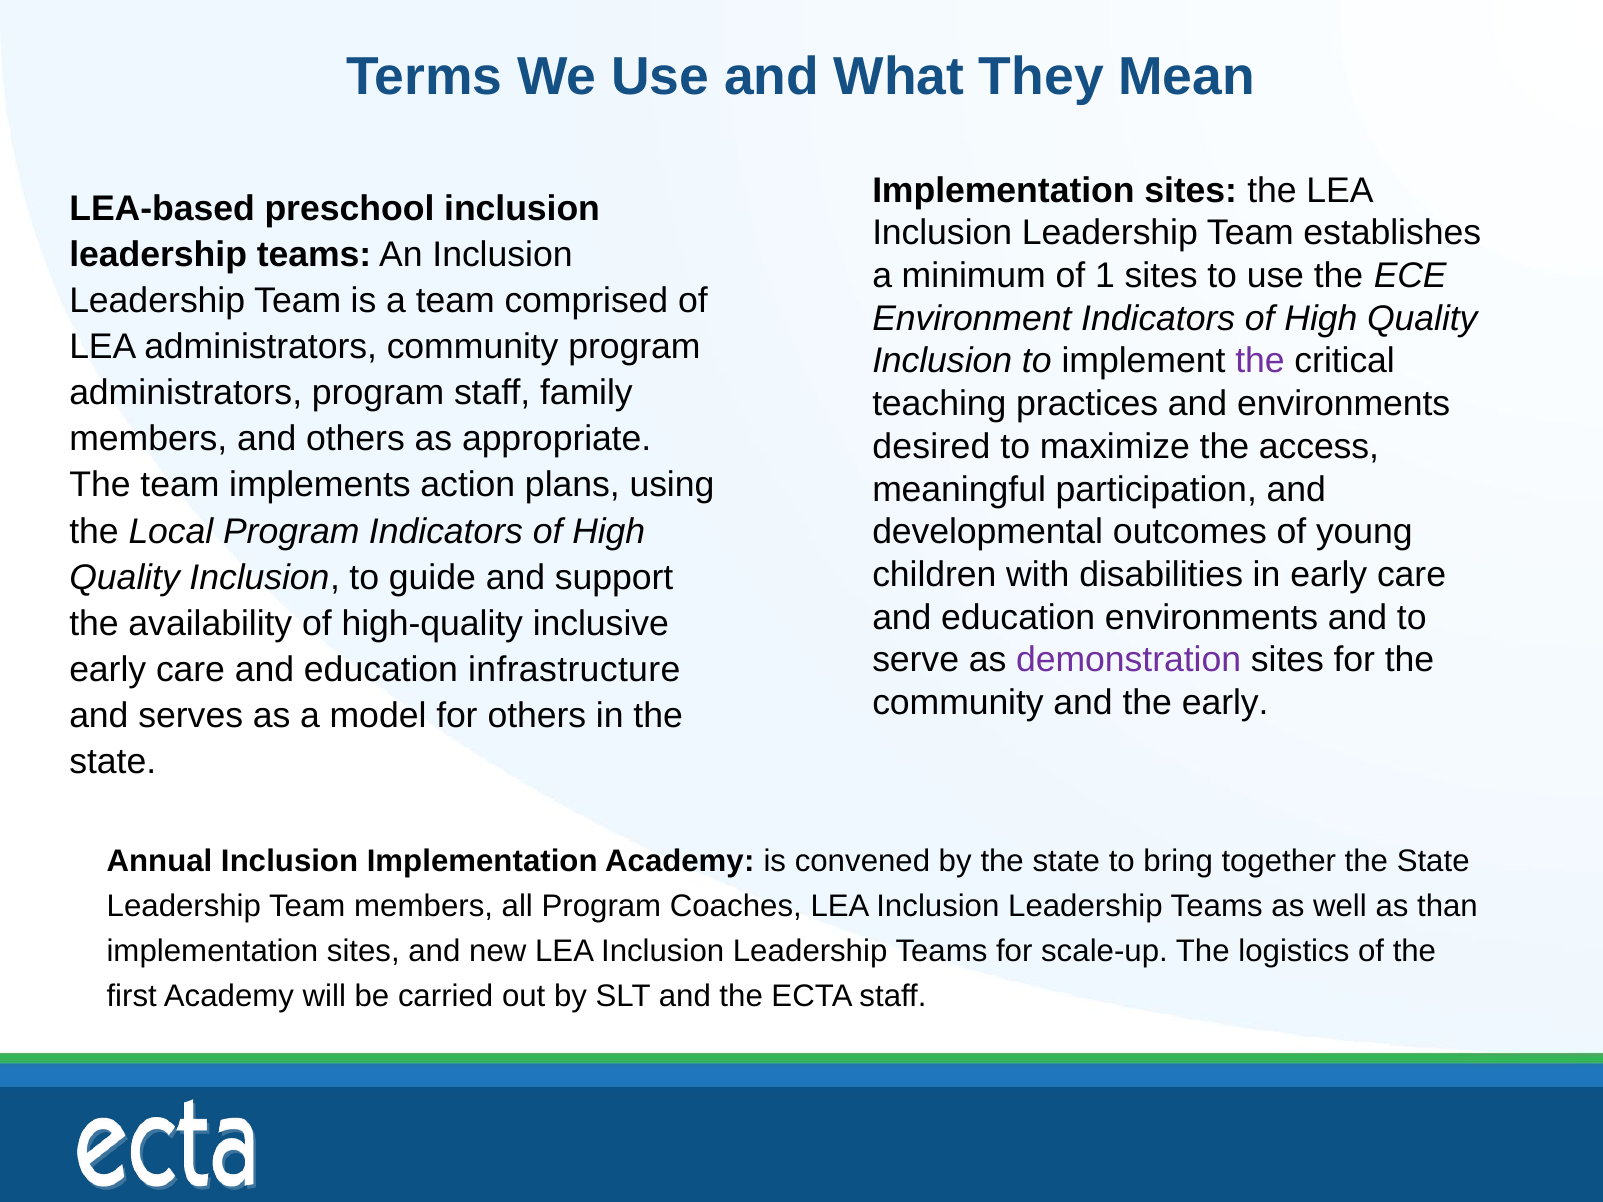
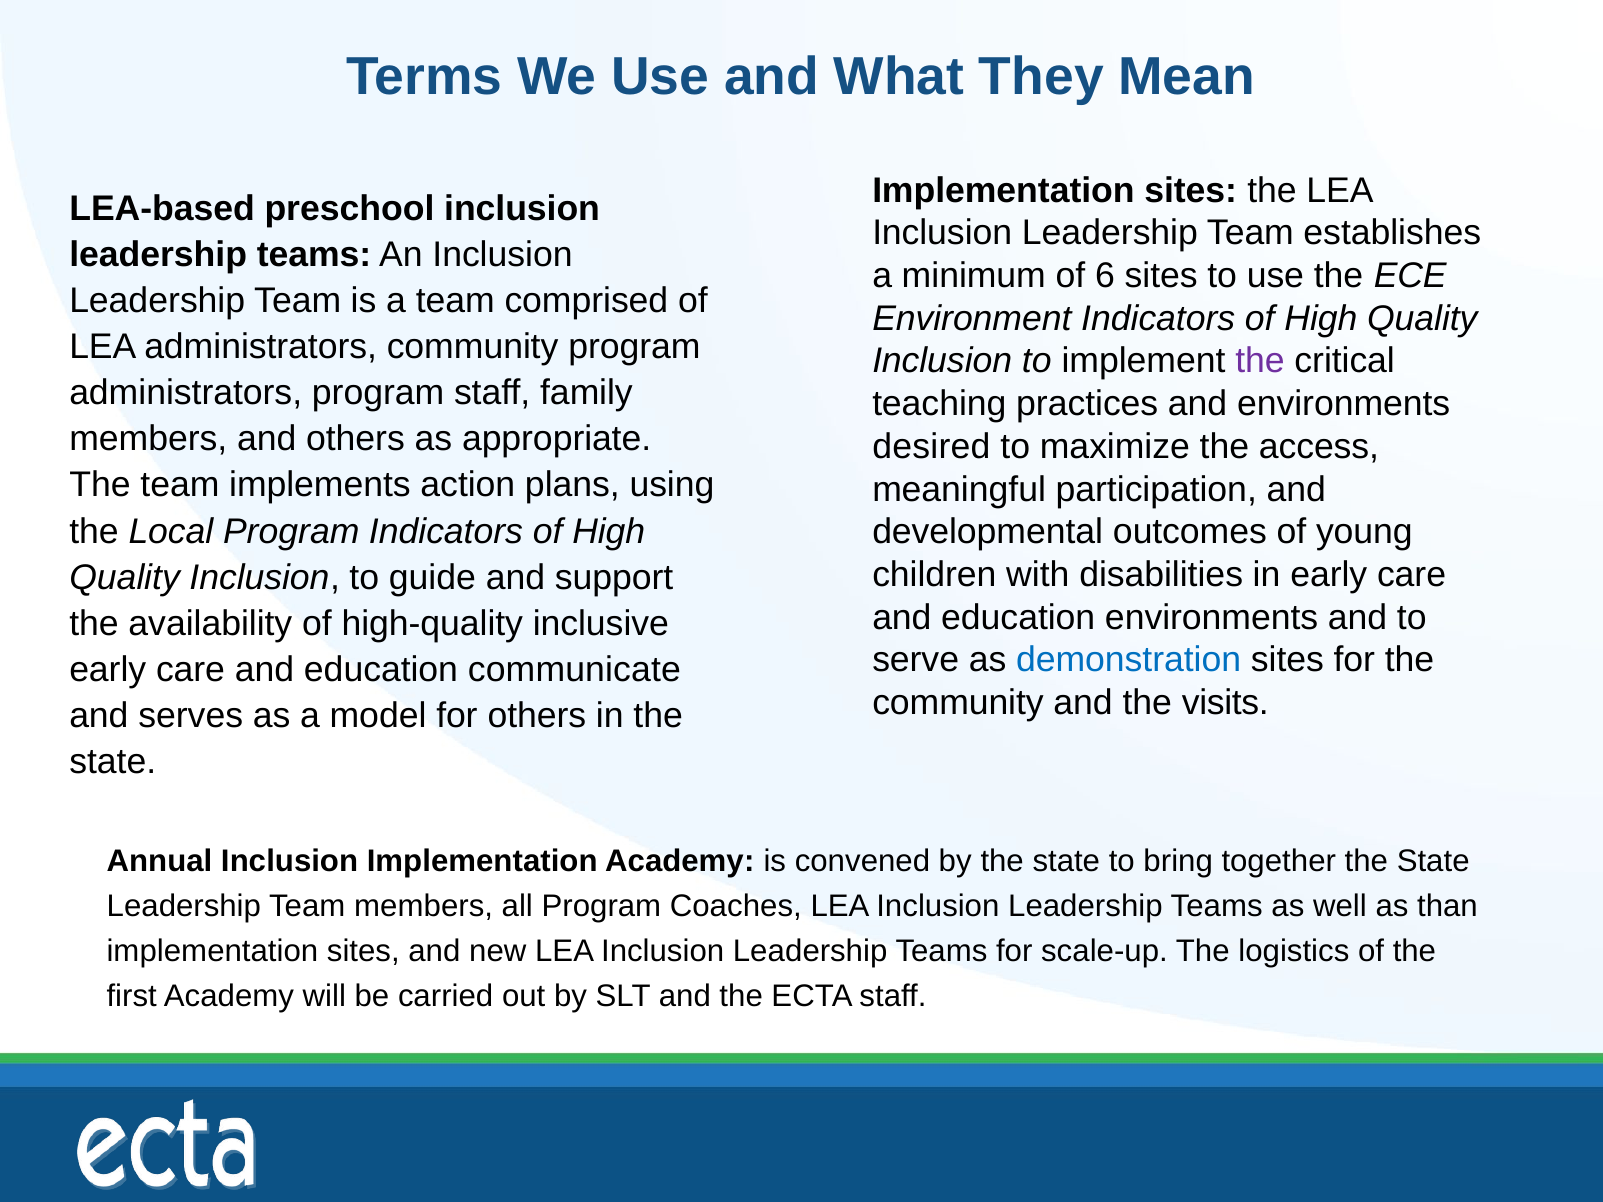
1: 1 -> 6
demonstration colour: purple -> blue
infrastructure: infrastructure -> communicate
the early: early -> visits
